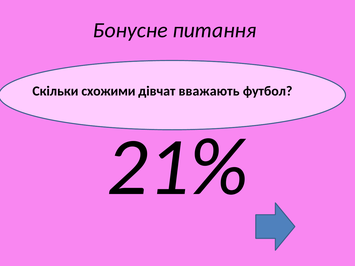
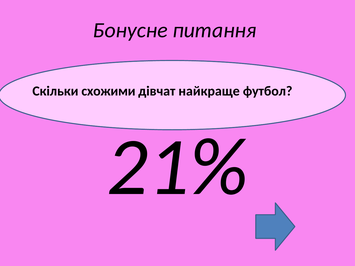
вважають: вважають -> найкраще
